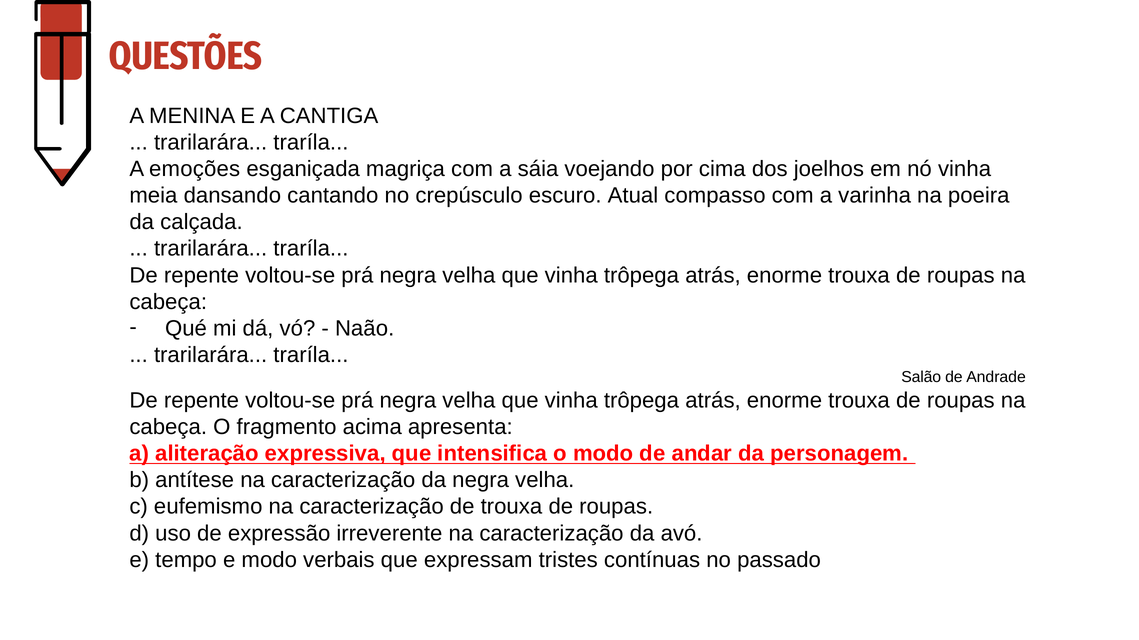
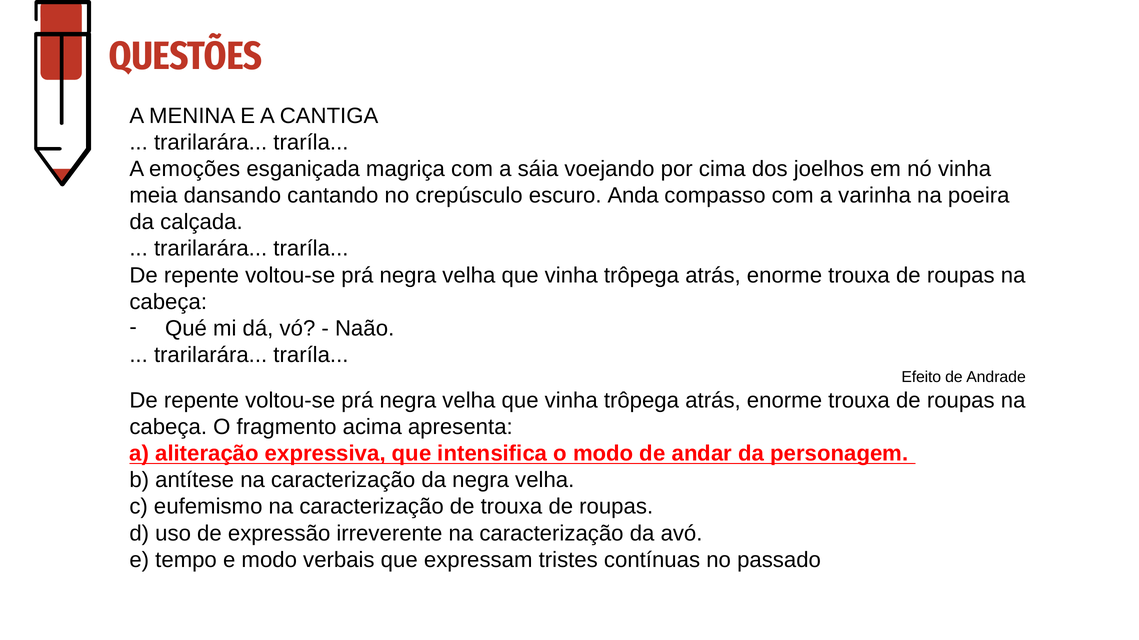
Atual: Atual -> Anda
Salão: Salão -> Efeito
